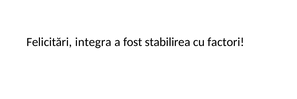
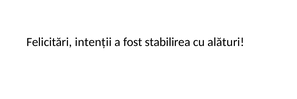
integra: integra -> intenții
factori: factori -> alături
